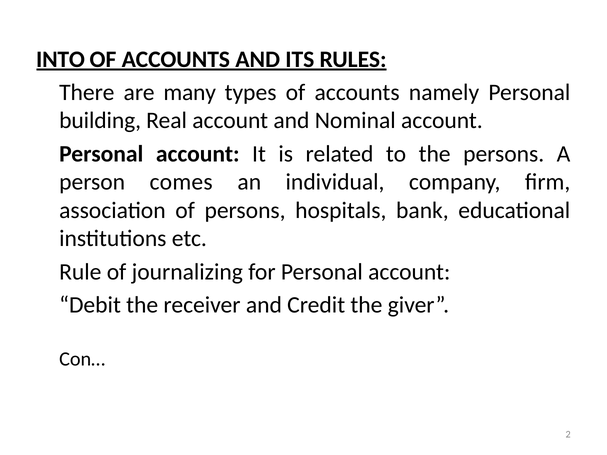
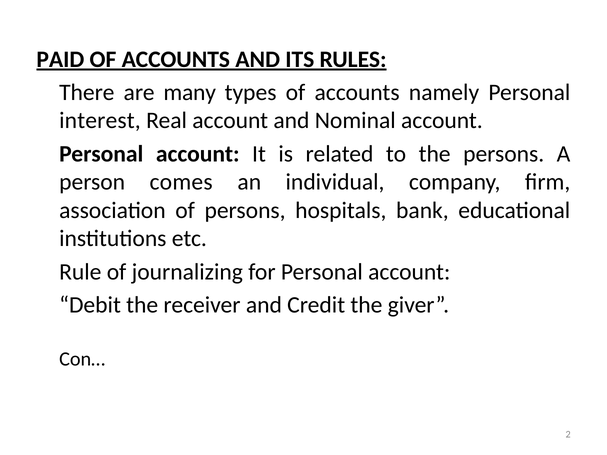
INTO: INTO -> PAID
building: building -> interest
